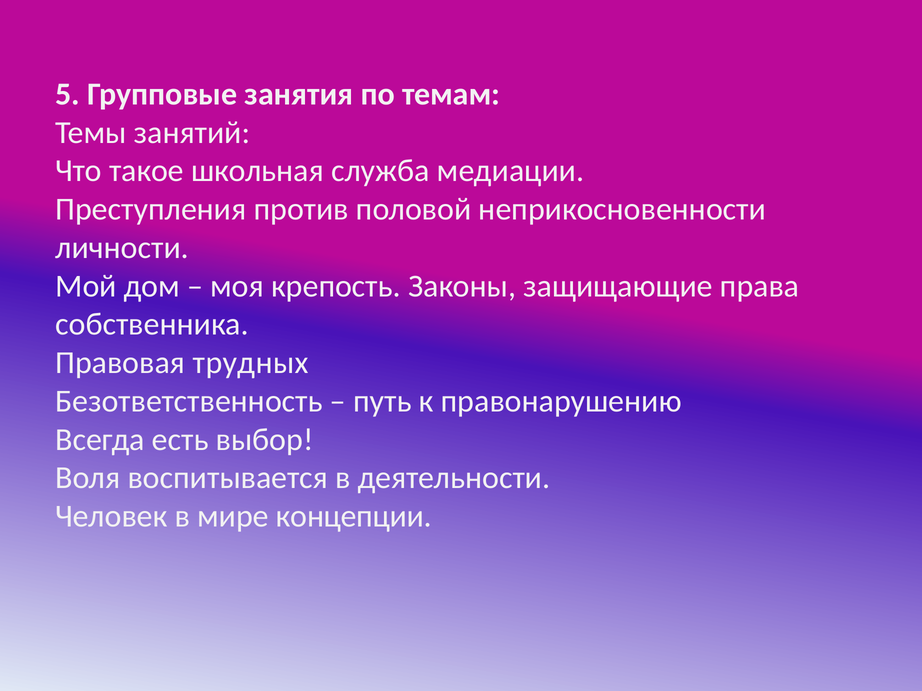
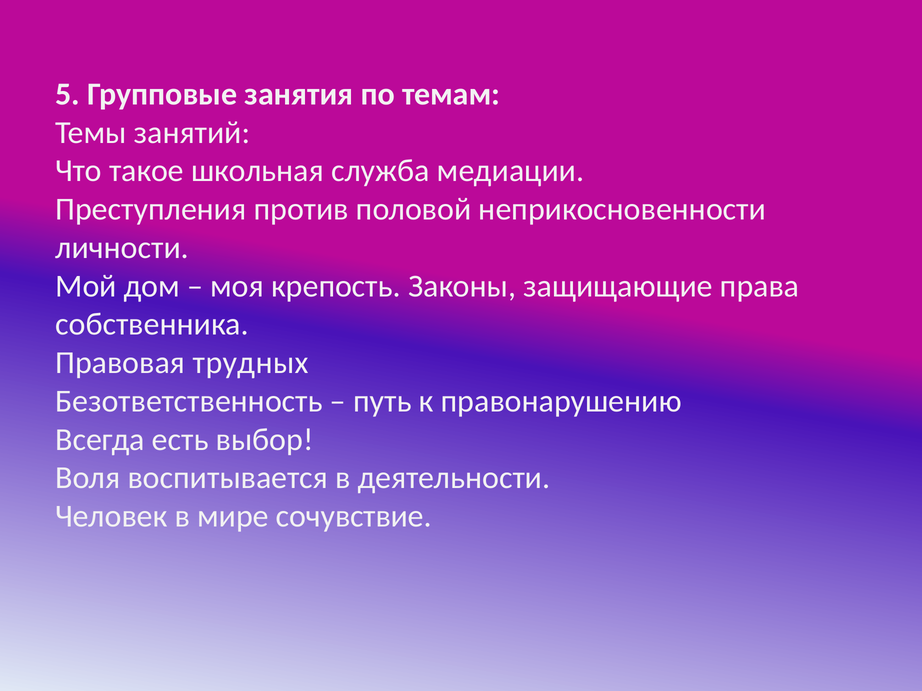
концепции: концепции -> сочувствие
